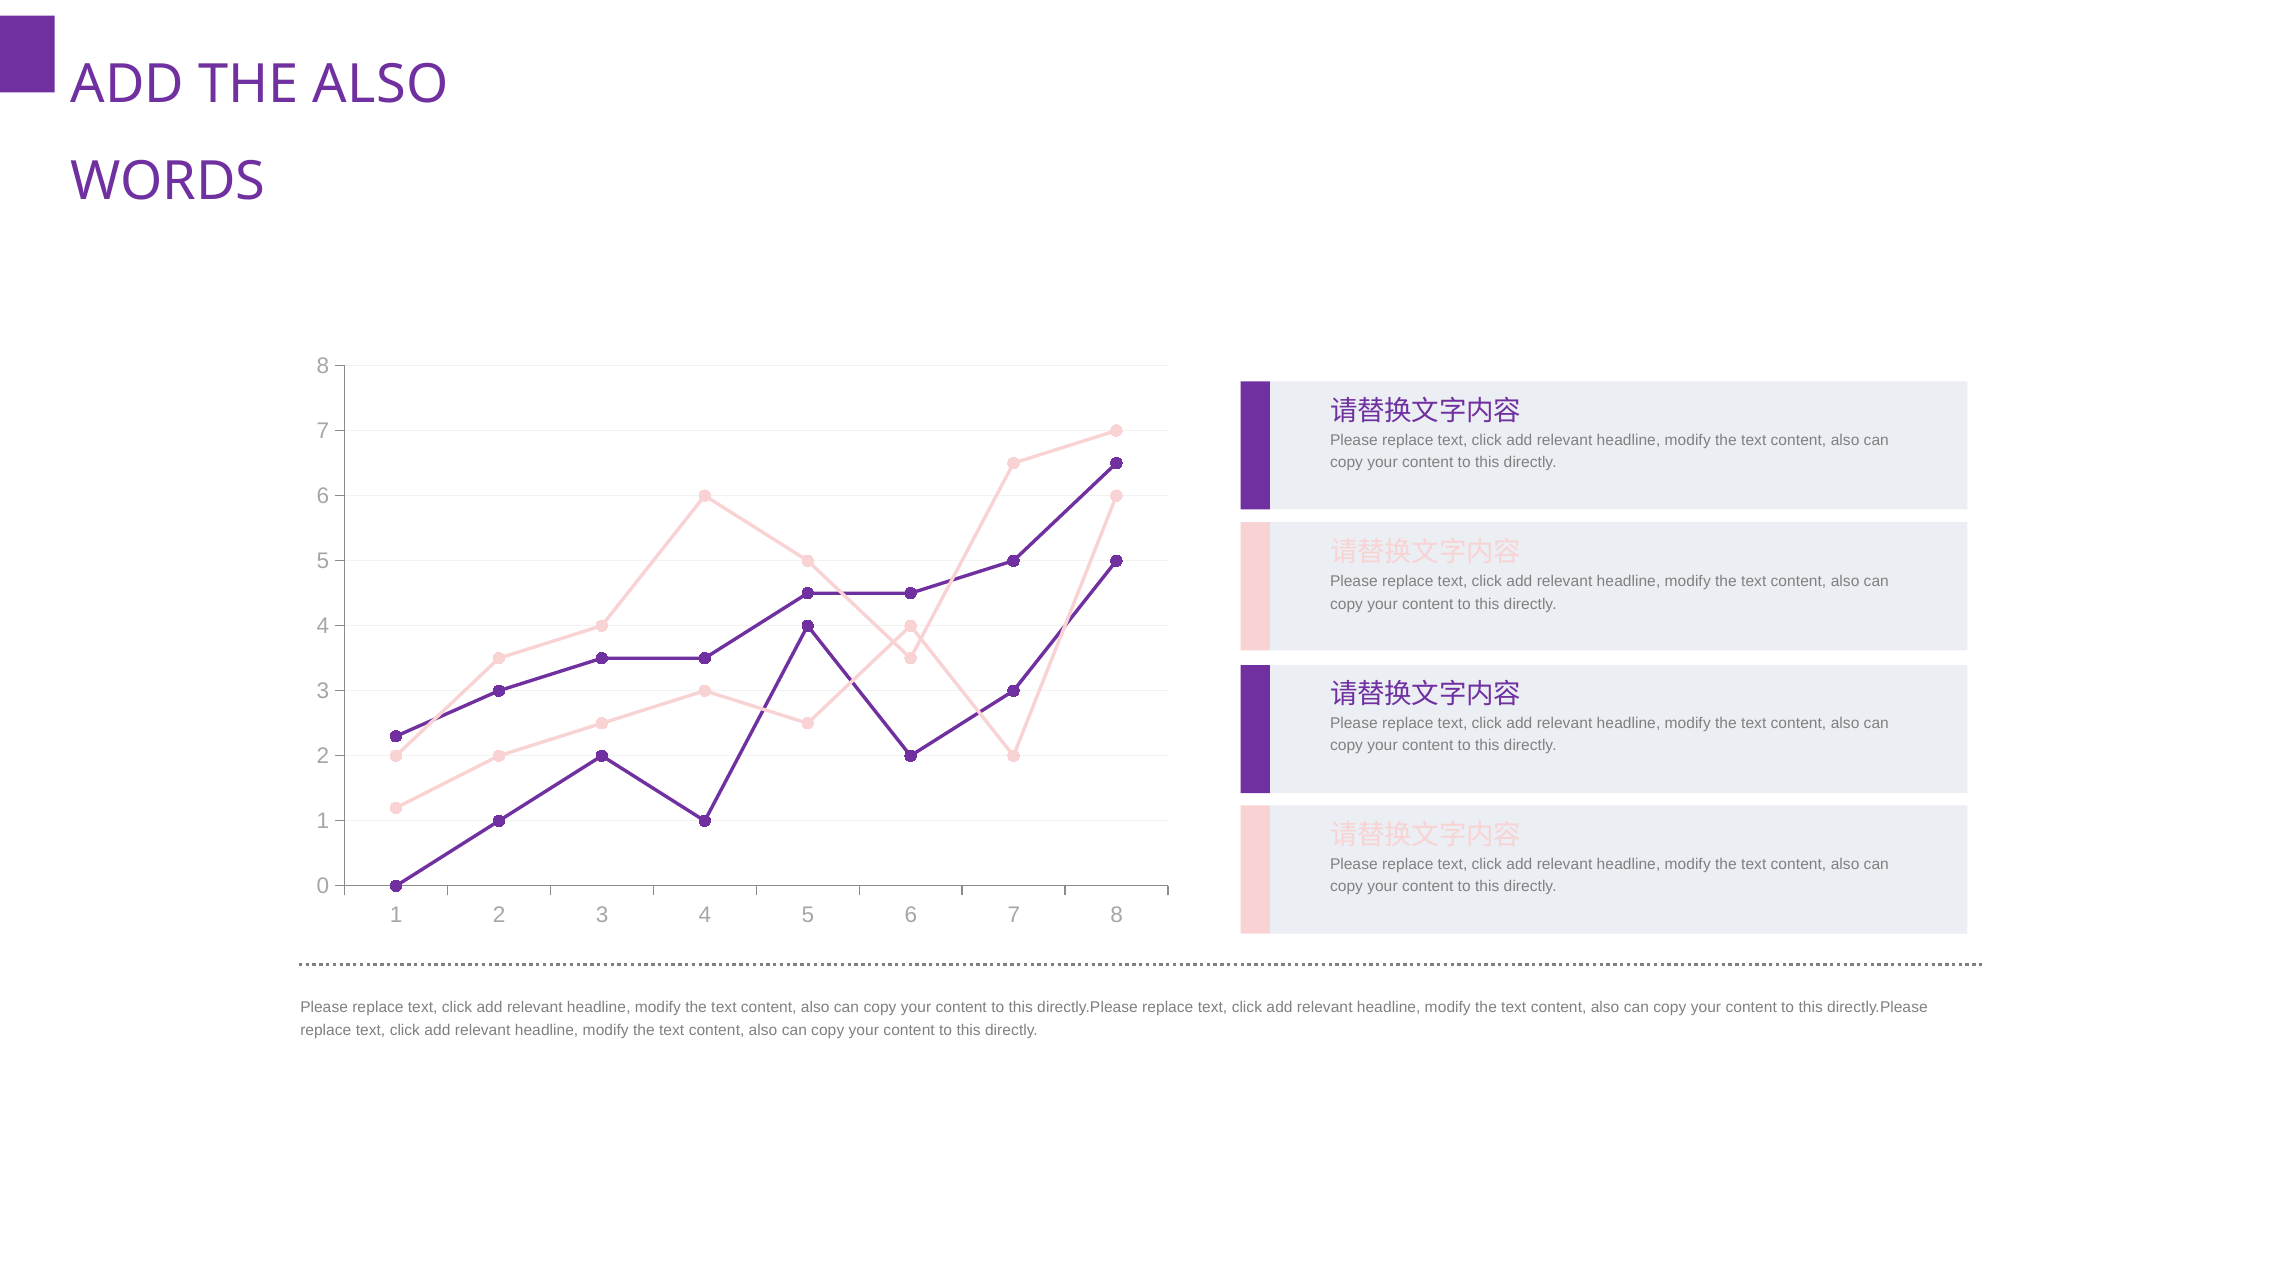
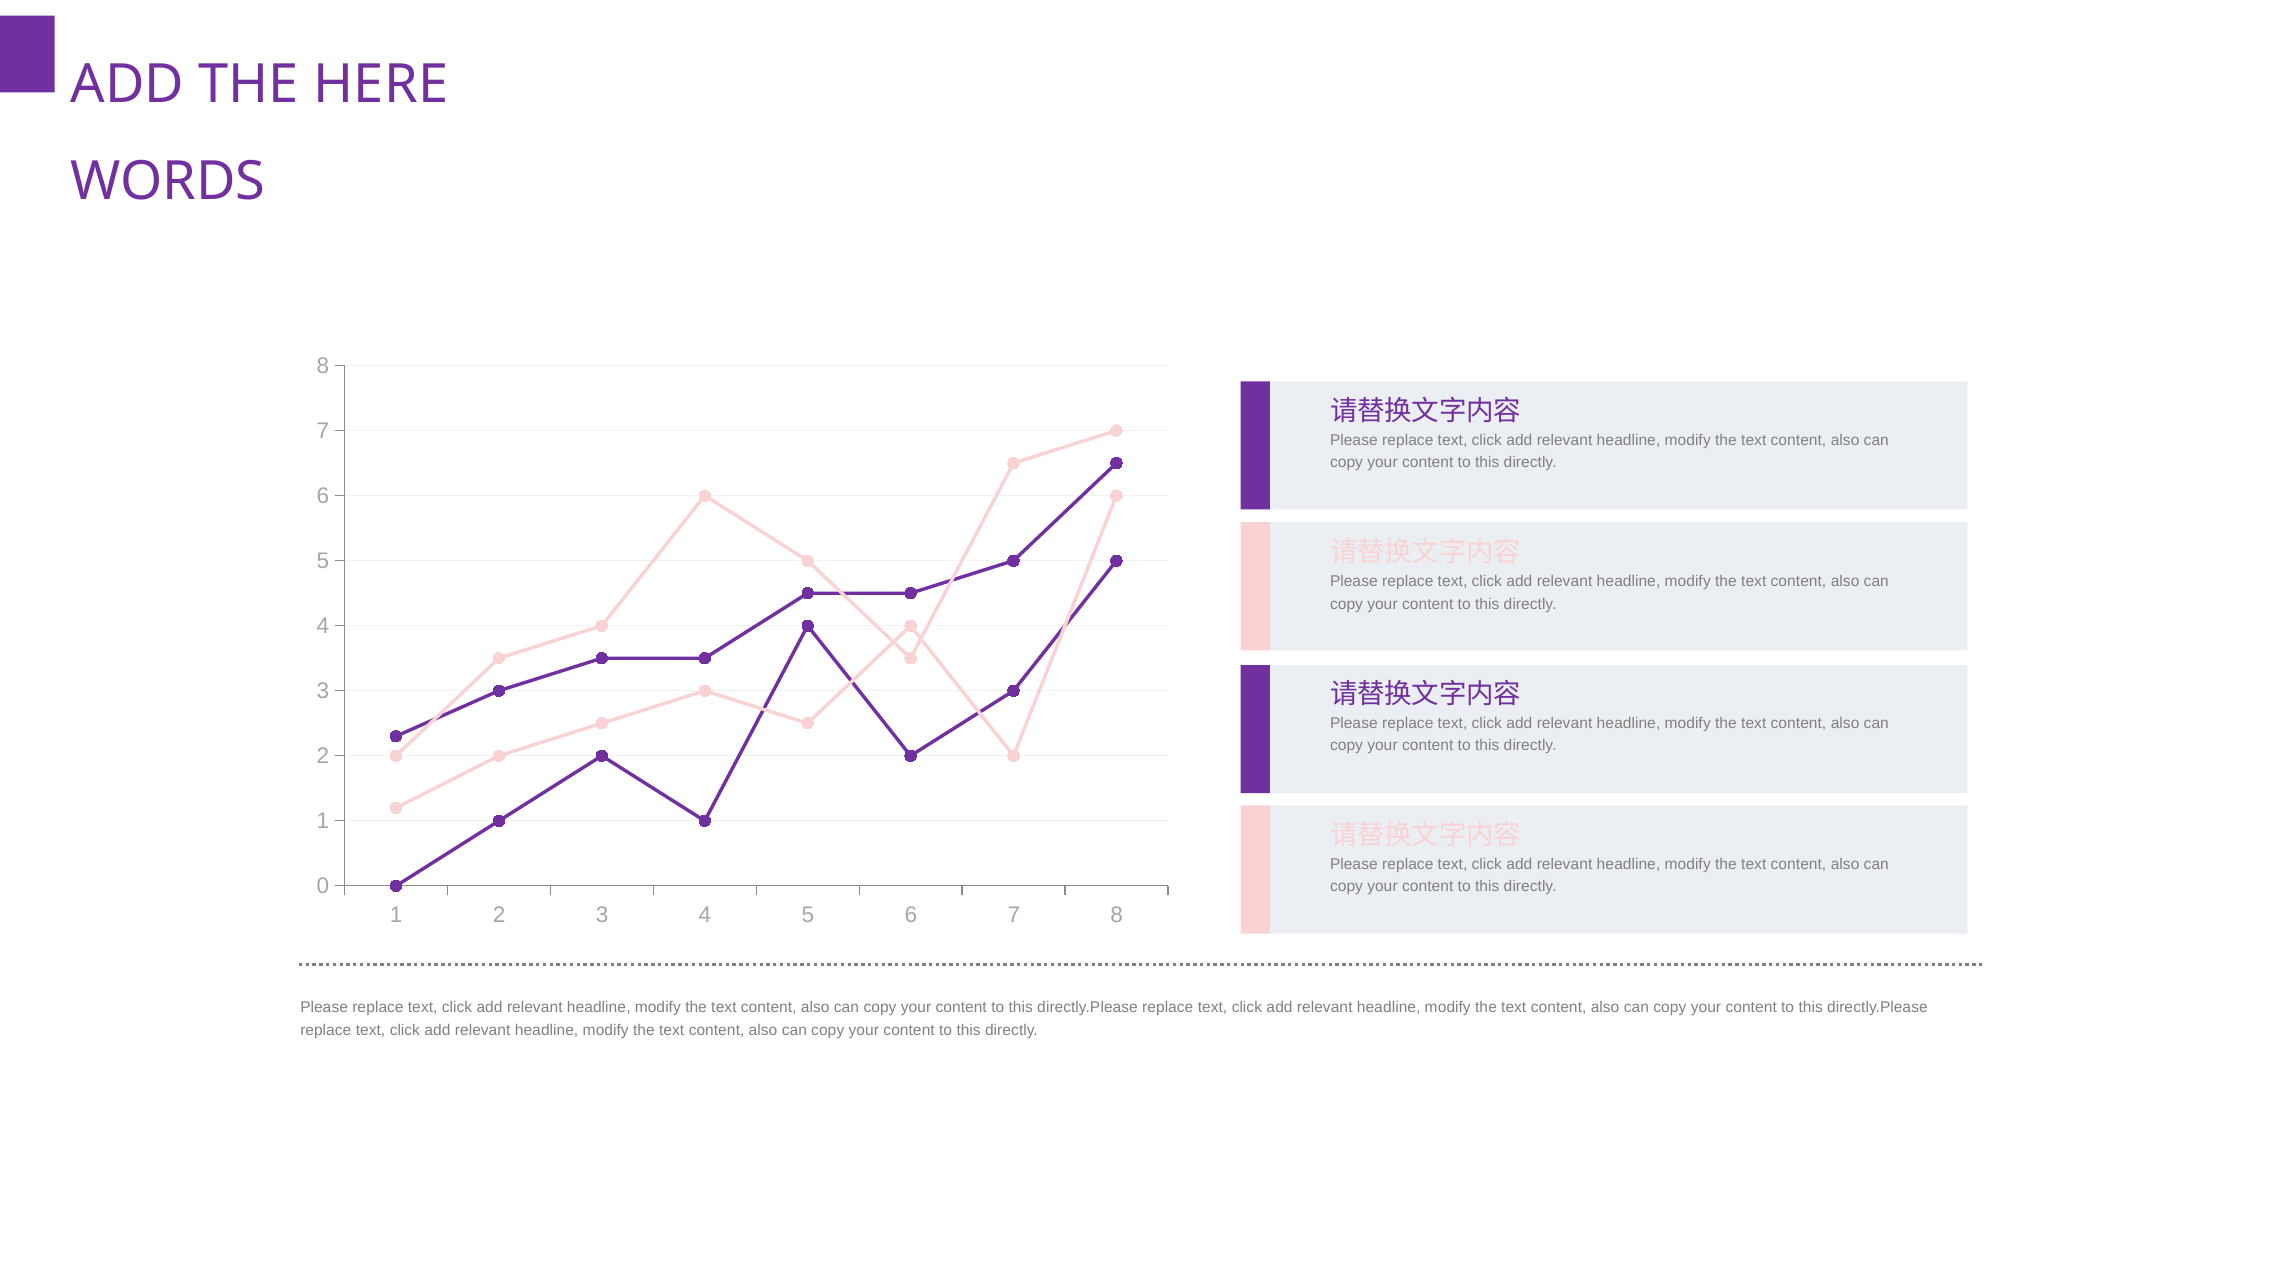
THE ALSO: ALSO -> HERE
